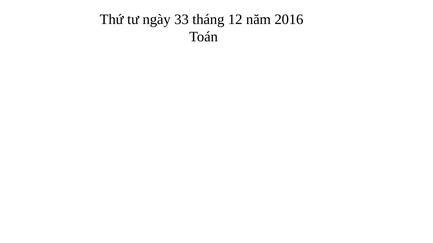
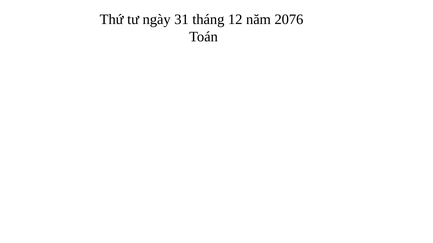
33: 33 -> 31
2016: 2016 -> 2076
